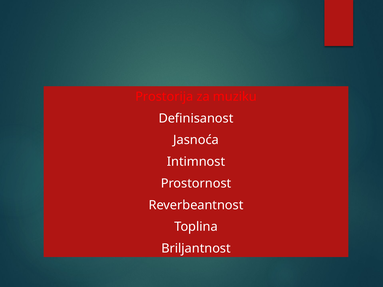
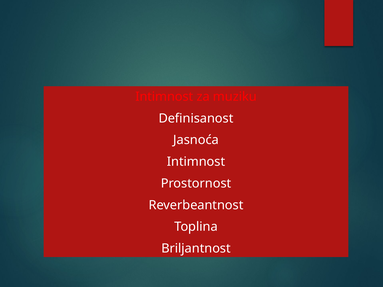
Prostorija at (164, 97): Prostorija -> Intimnost
